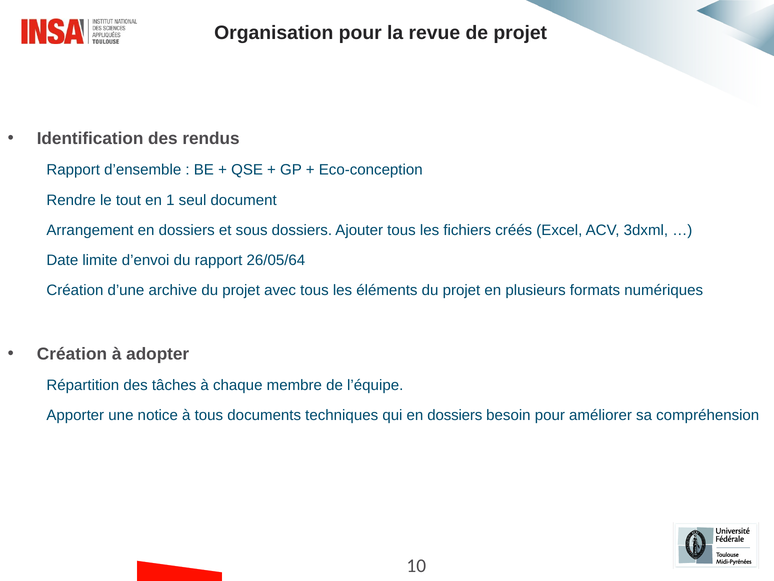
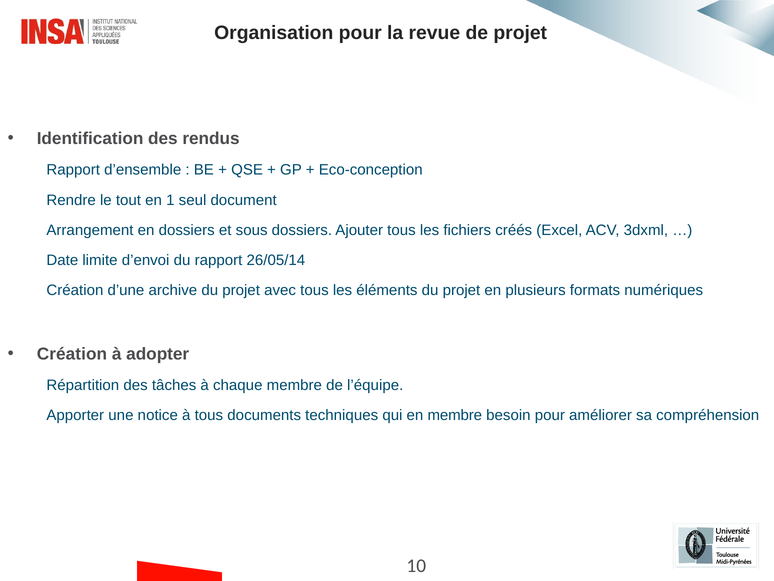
26/05/64: 26/05/64 -> 26/05/14
qui en dossiers: dossiers -> membre
